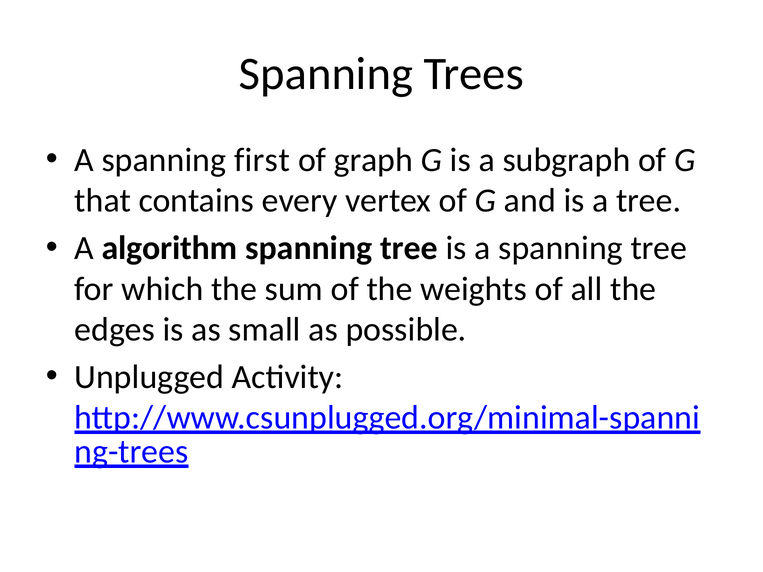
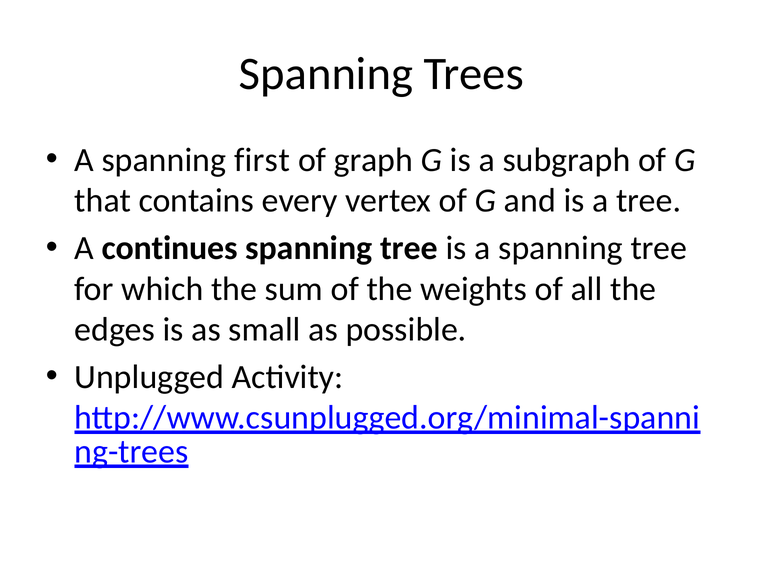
algorithm: algorithm -> continues
